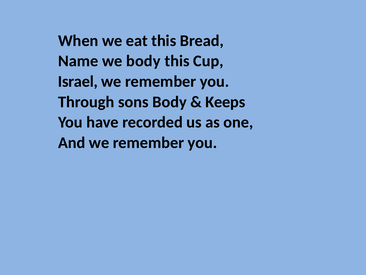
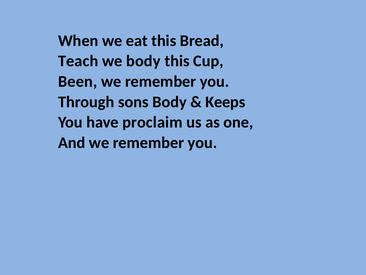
Name: Name -> Teach
Israel: Israel -> Been
recorded: recorded -> proclaim
